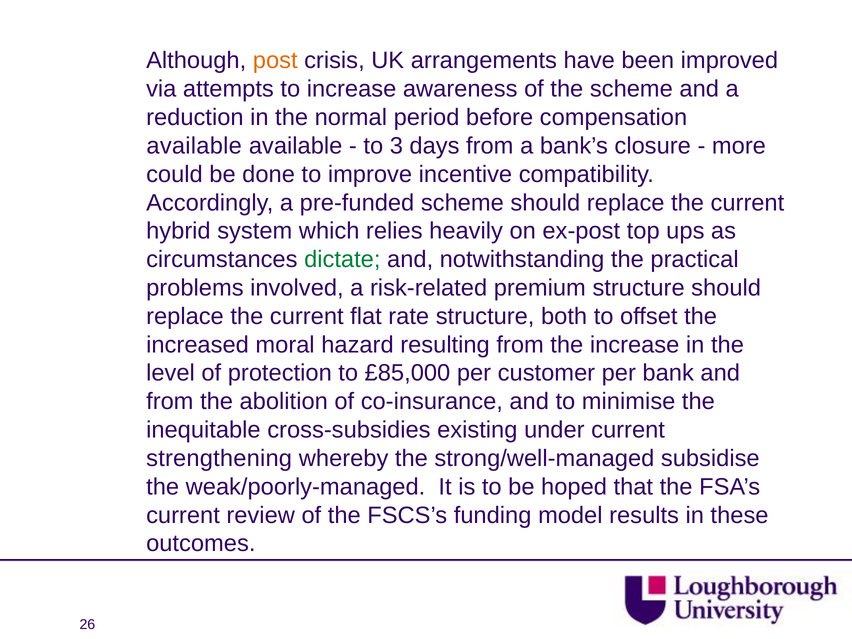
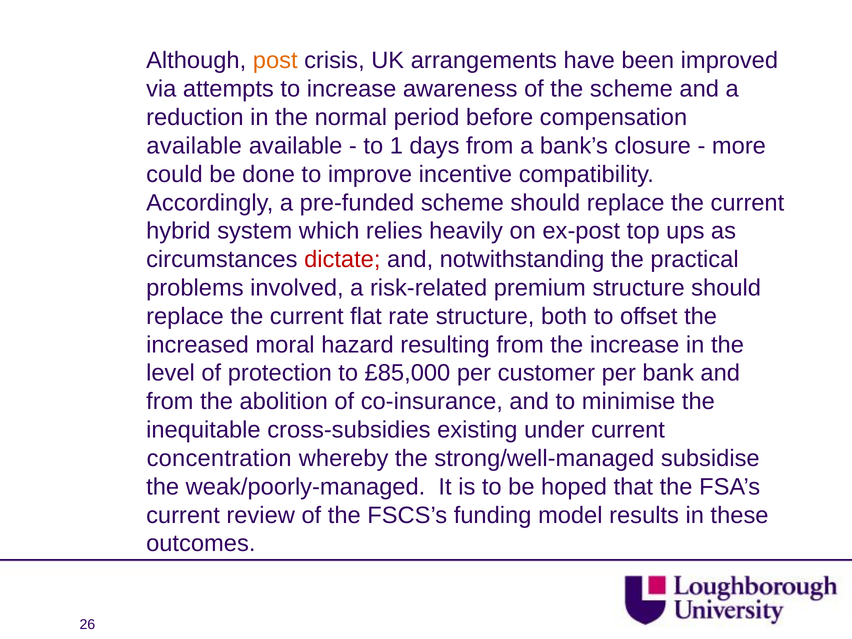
3: 3 -> 1
dictate colour: green -> red
strengthening: strengthening -> concentration
